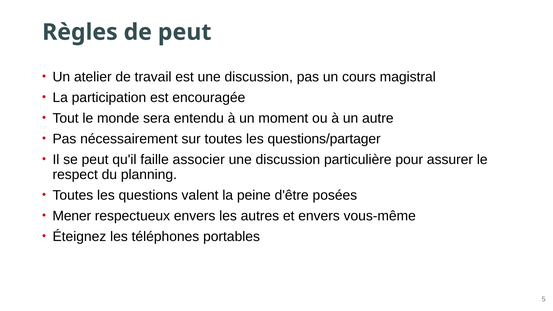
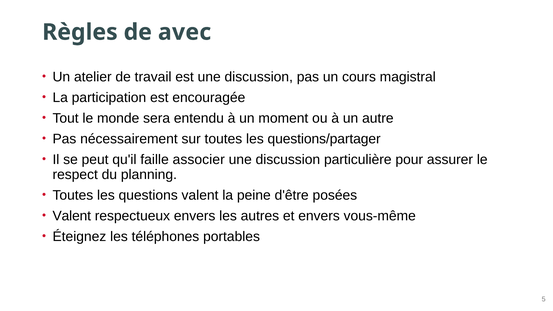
de peut: peut -> avec
Mener at (72, 216): Mener -> Valent
